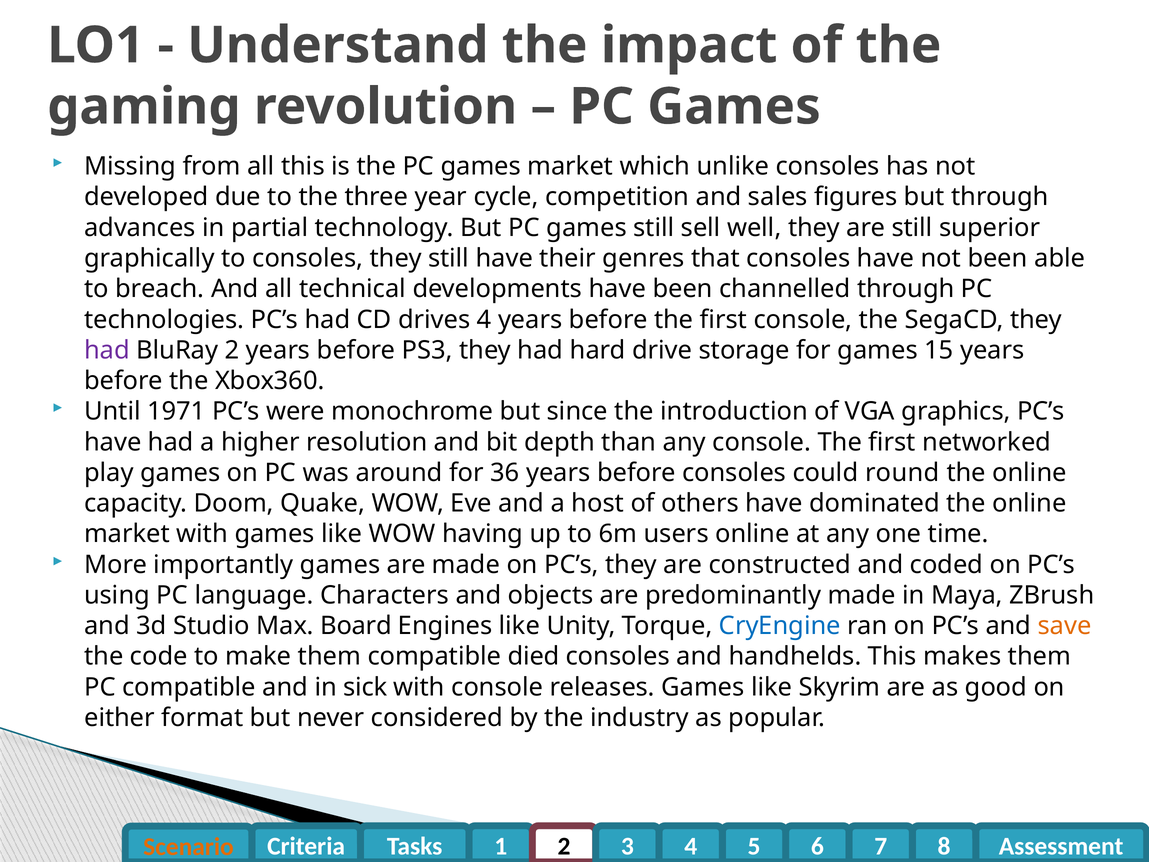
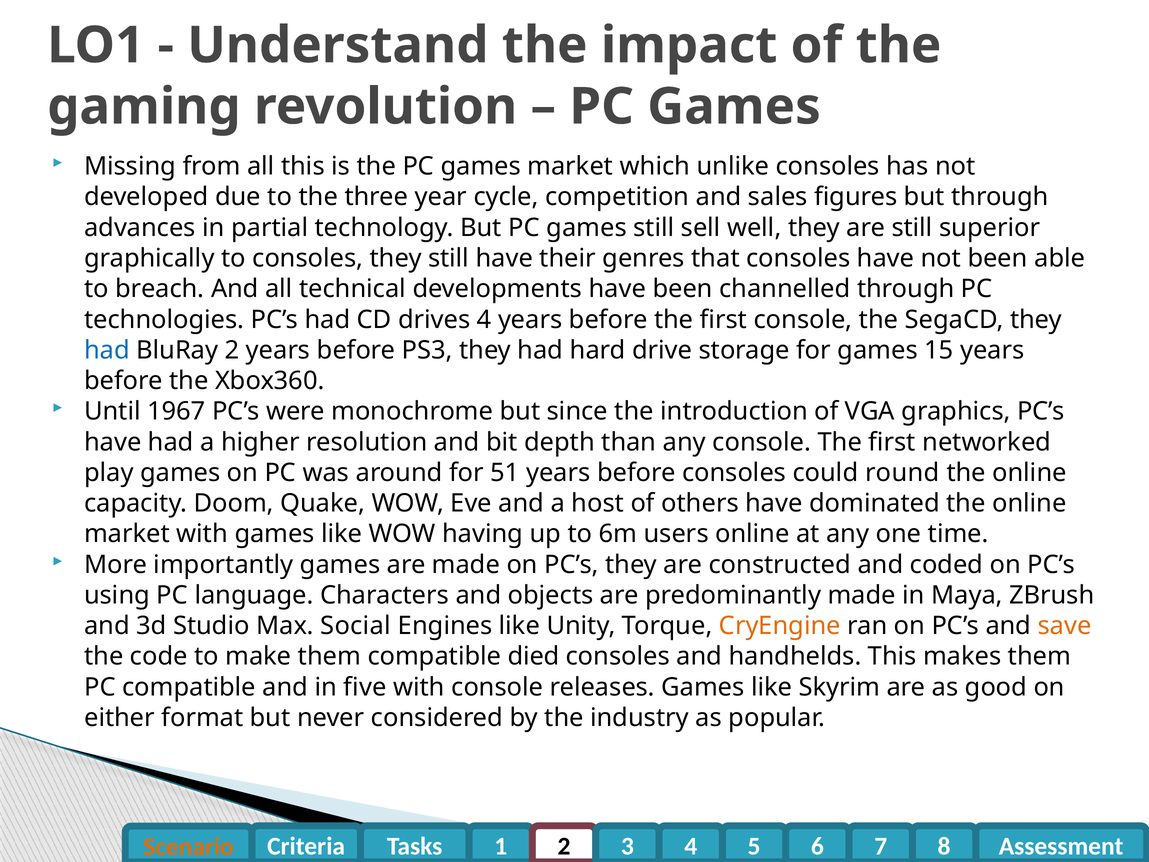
had at (107, 350) colour: purple -> blue
1971: 1971 -> 1967
36: 36 -> 51
Board: Board -> Social
CryEngine colour: blue -> orange
sick: sick -> five
